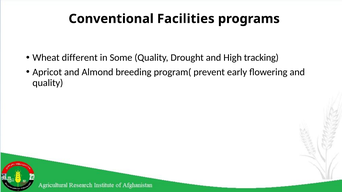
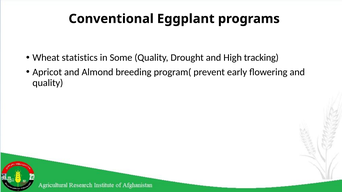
Facilities: Facilities -> Eggplant
different: different -> statistics
